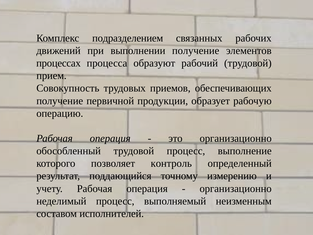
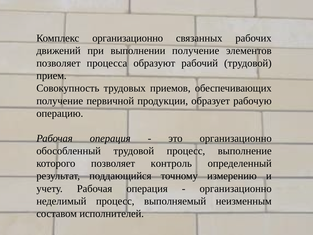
Комплекс подразделением: подразделением -> организационно
процессах at (58, 63): процессах -> позволяет
